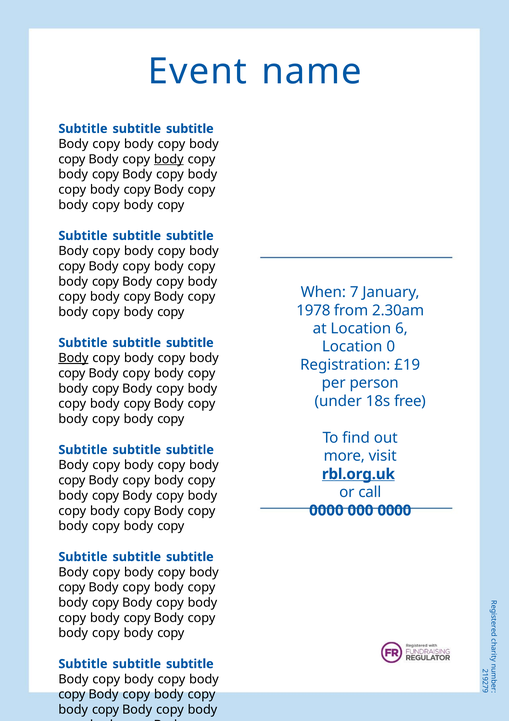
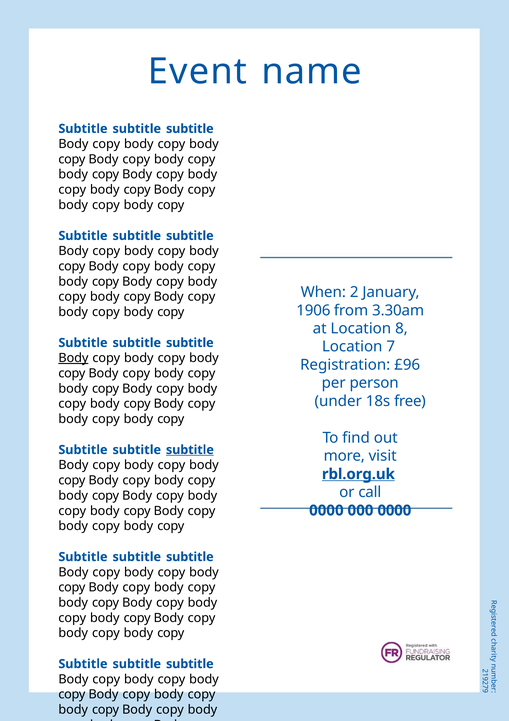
body at (169, 159) underline: present -> none
When 7: 7 -> 2
1978: 1978 -> 1906
2.30am: 2.30am -> 3.30am
6: 6 -> 8
Location 0: 0 -> 7
£19: £19 -> £96
subtitle at (190, 450) underline: none -> present
